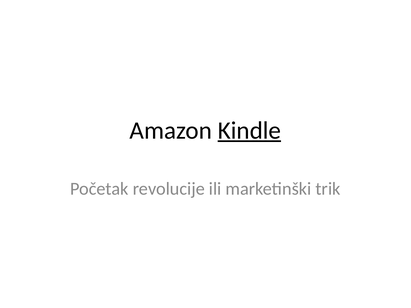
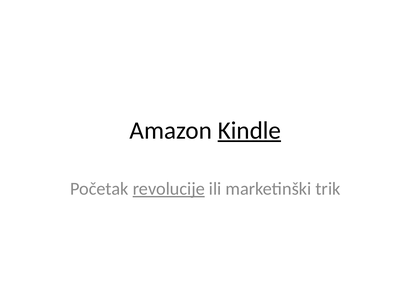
revolucije underline: none -> present
